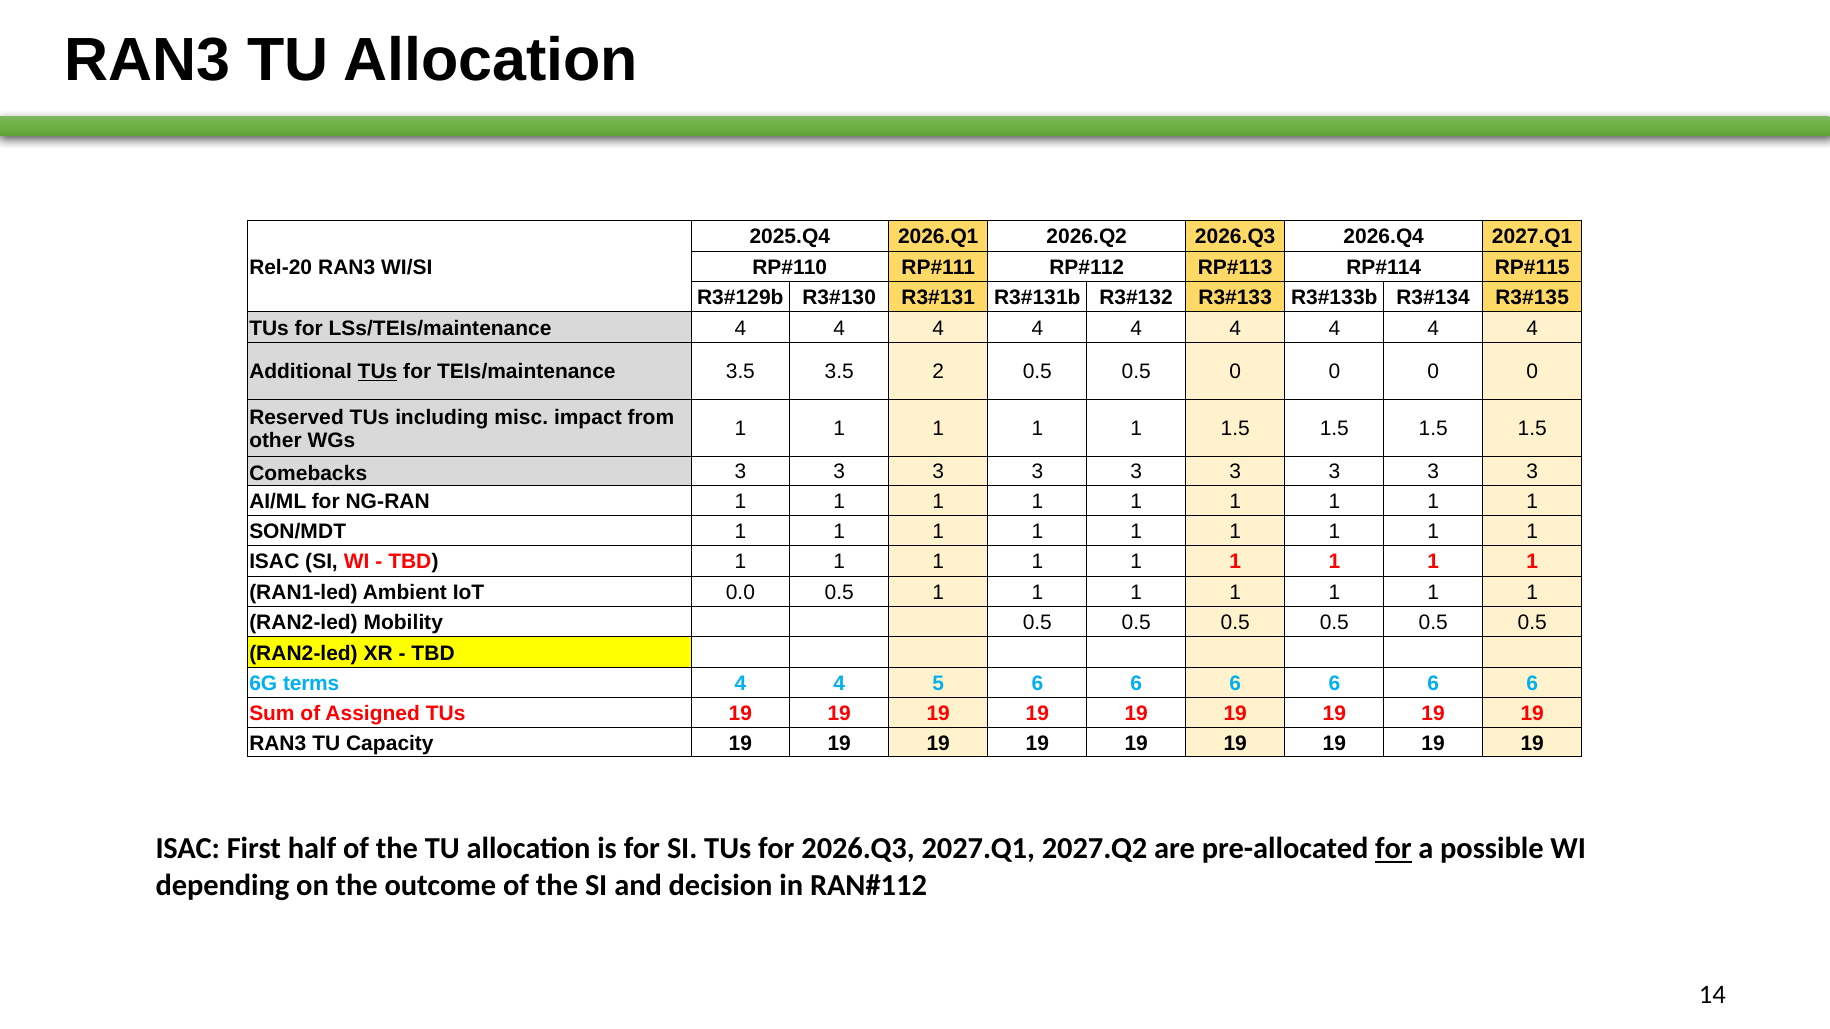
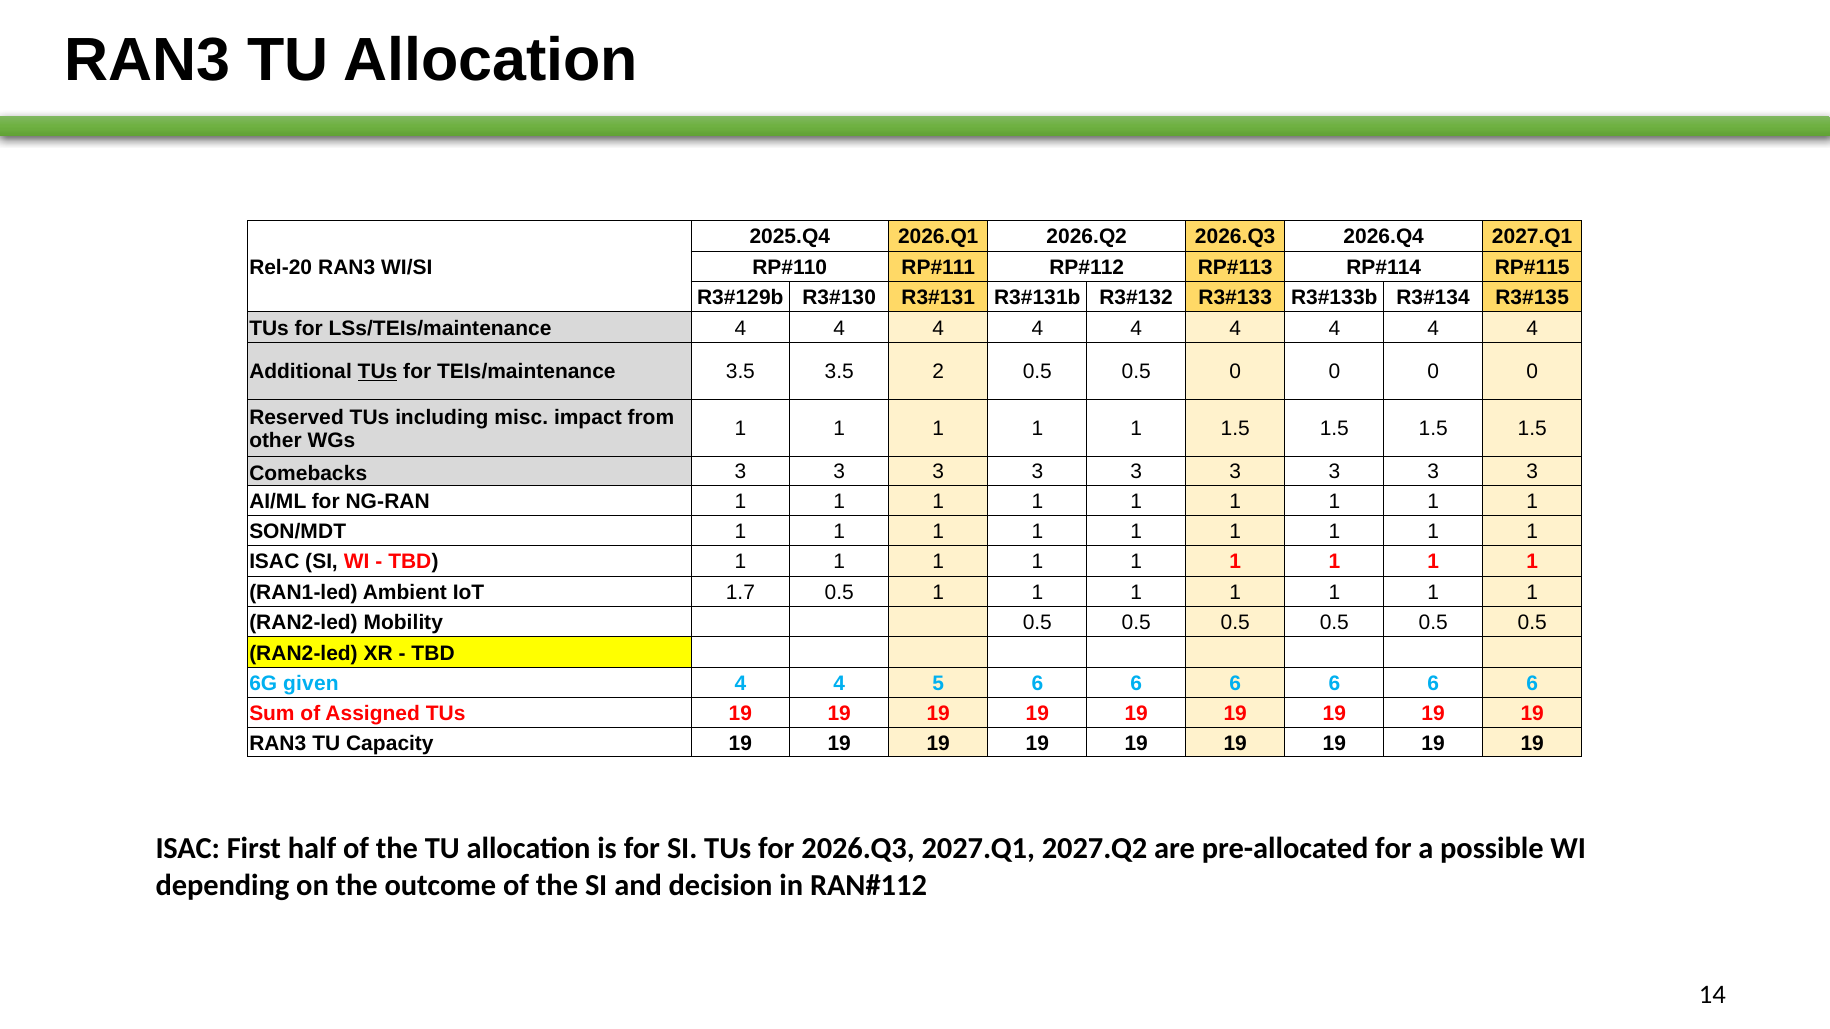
0.0: 0.0 -> 1.7
terms: terms -> given
for at (1393, 849) underline: present -> none
